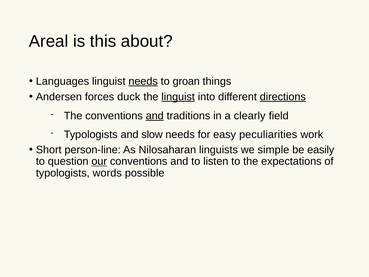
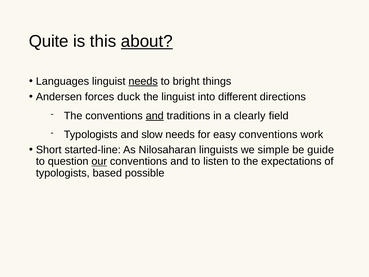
Areal: Areal -> Quite
about underline: none -> present
groan: groan -> bright
linguist at (178, 97) underline: present -> none
directions underline: present -> none
easy peculiarities: peculiarities -> conventions
person-line: person-line -> started-line
easily: easily -> guide
words: words -> based
